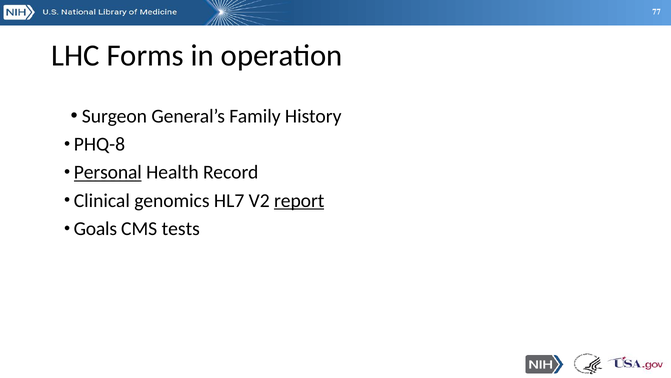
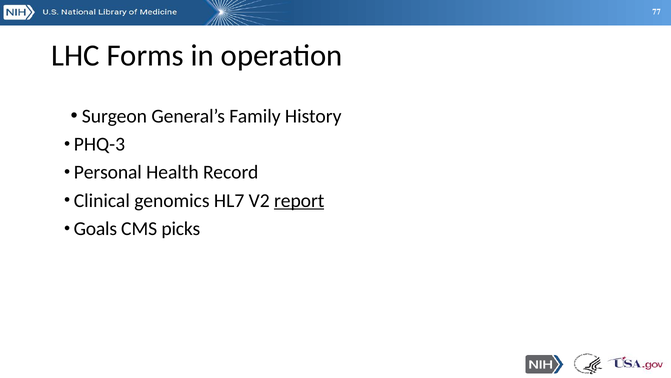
PHQ-8: PHQ-8 -> PHQ-3
Personal underline: present -> none
tests: tests -> picks
